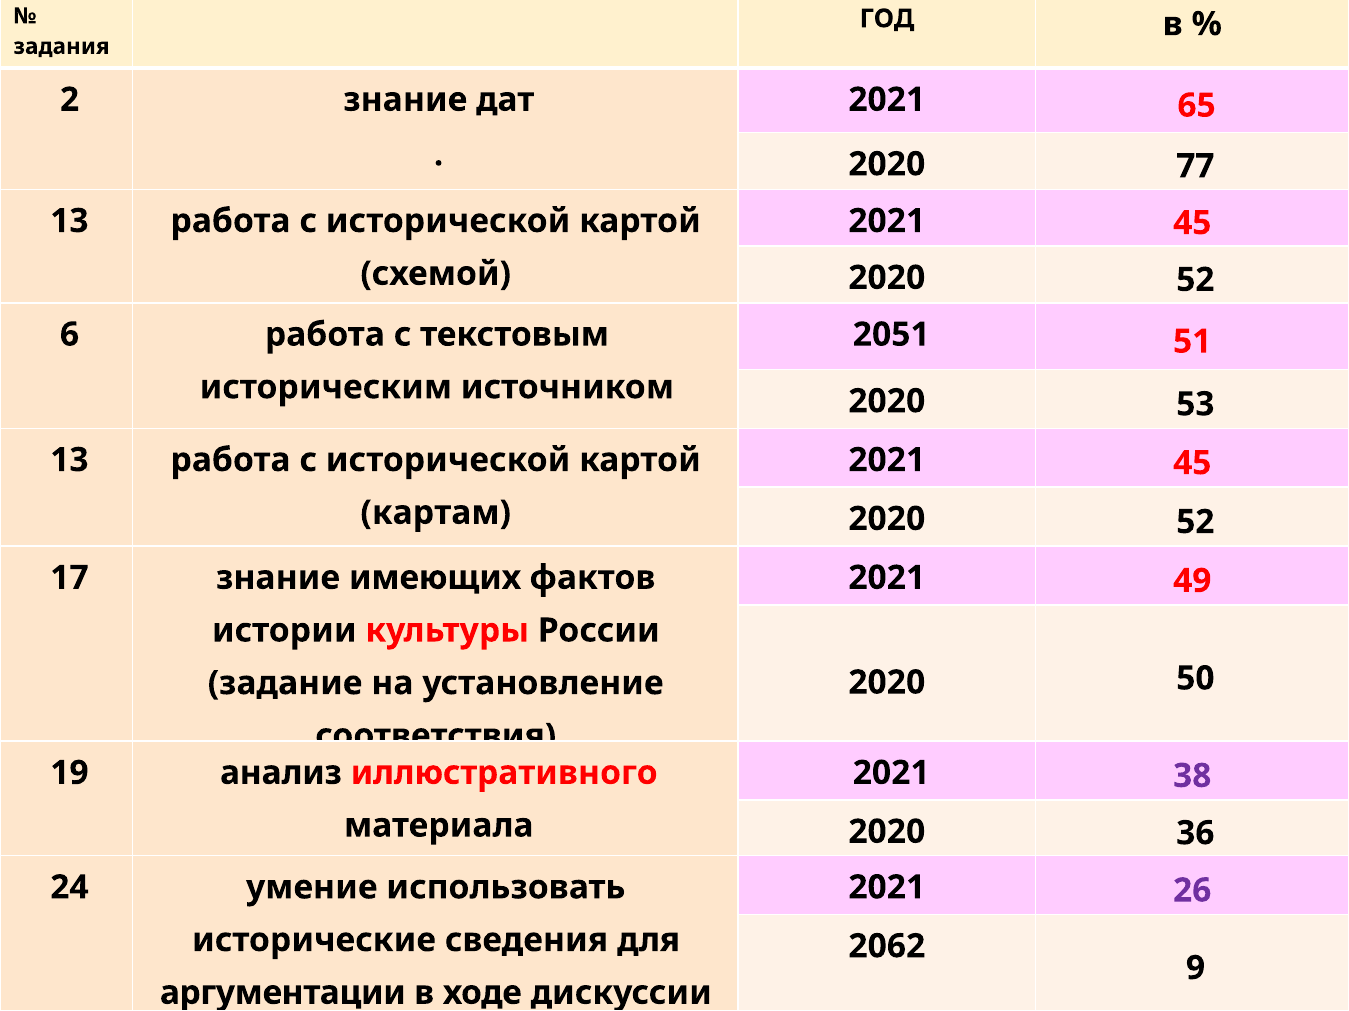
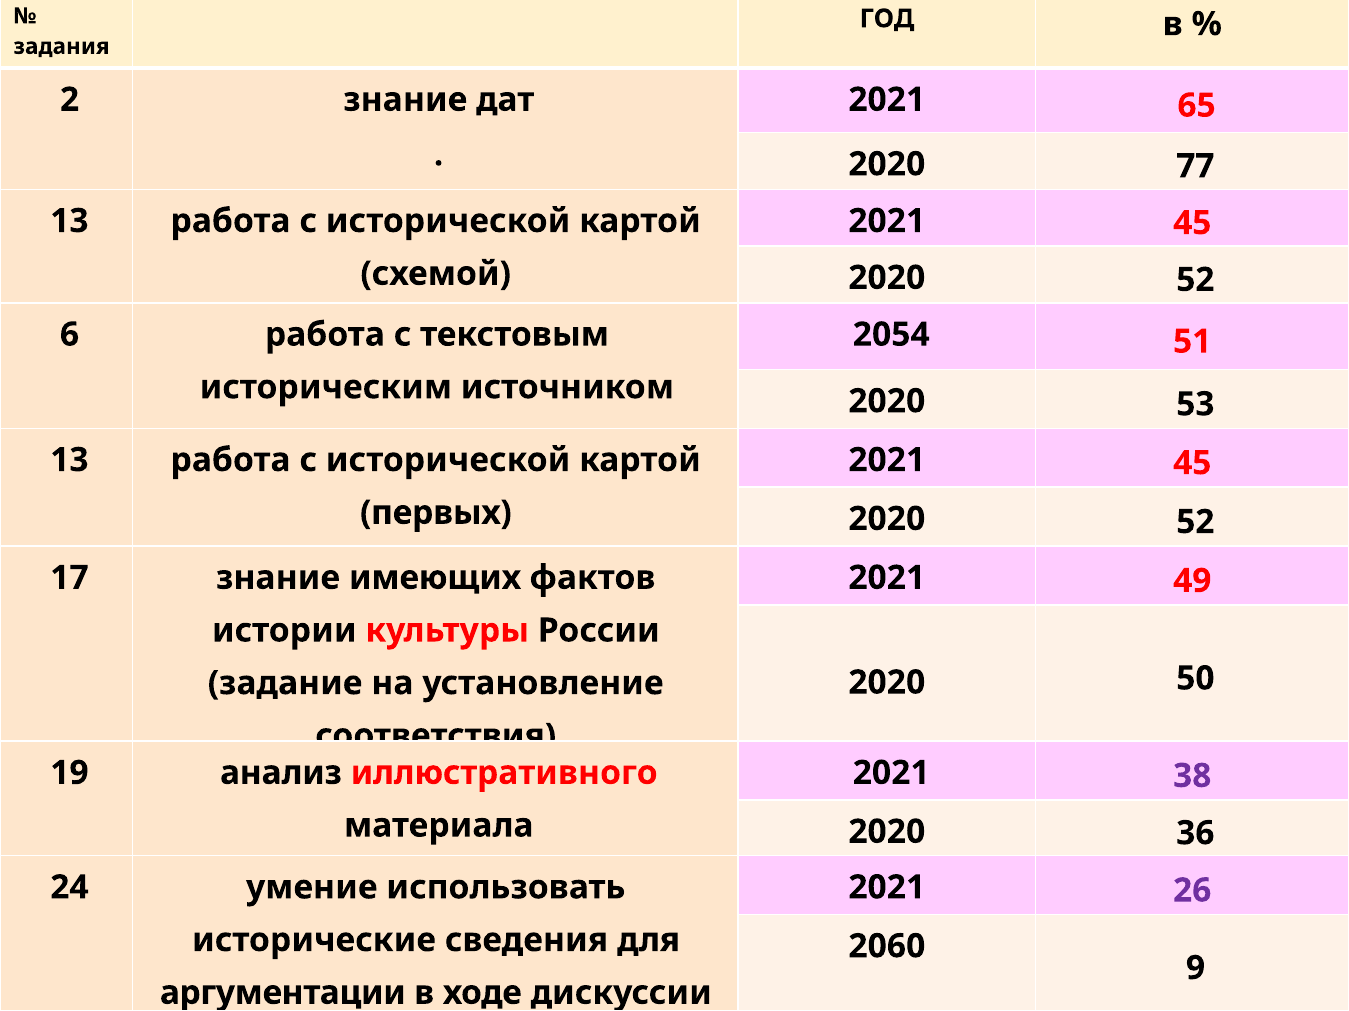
2051: 2051 -> 2054
картам: картам -> первых
2062: 2062 -> 2060
